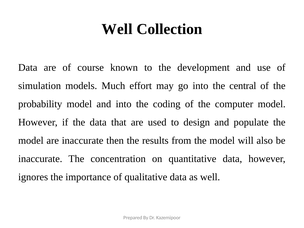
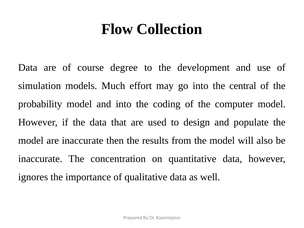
Well at (117, 29): Well -> Flow
known: known -> degree
